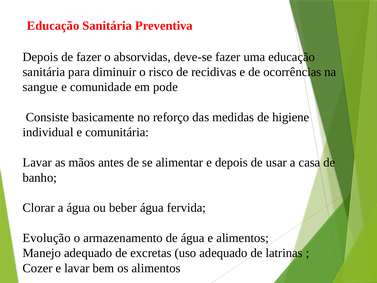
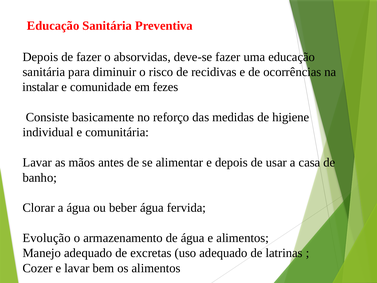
sangue: sangue -> instalar
pode: pode -> fezes
